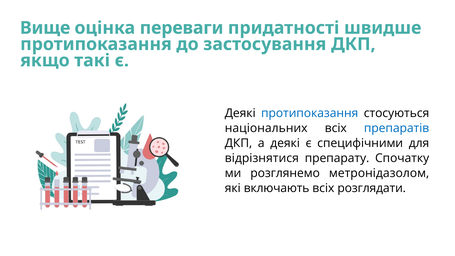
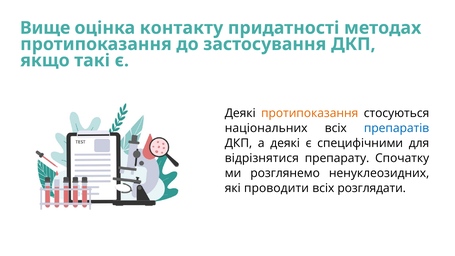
переваги: переваги -> контакту
швидше: швидше -> методах
протипоказання at (310, 113) colour: blue -> orange
метронідазолом: метронідазолом -> ненуклеозидних
включають: включають -> проводити
